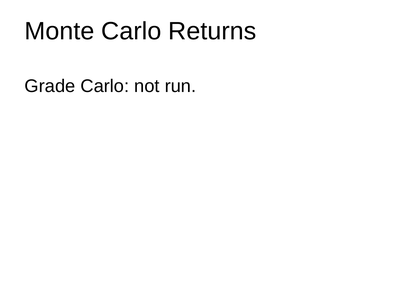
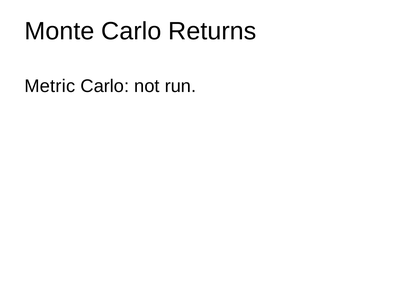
Grade: Grade -> Metric
